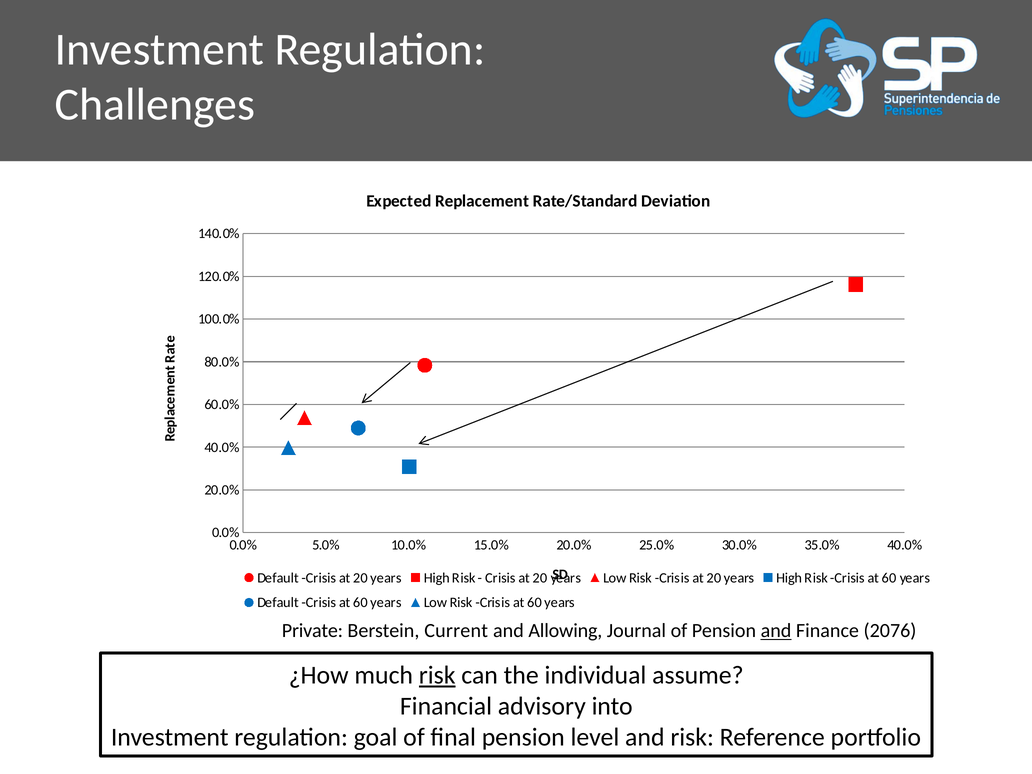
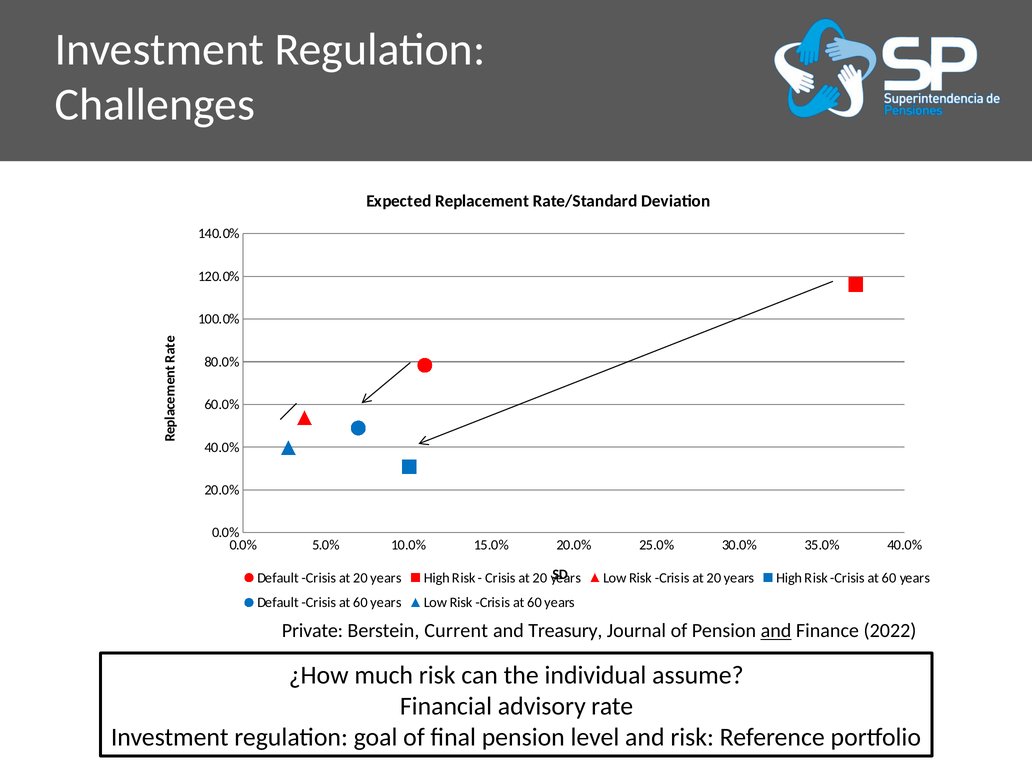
Allowing: Allowing -> Treasury
2076: 2076 -> 2022
risk at (437, 675) underline: present -> none
into: into -> rate
